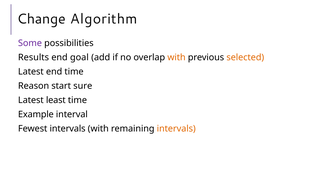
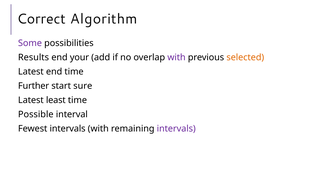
Change: Change -> Correct
goal: goal -> your
with at (177, 57) colour: orange -> purple
Reason: Reason -> Further
Example: Example -> Possible
intervals at (176, 129) colour: orange -> purple
